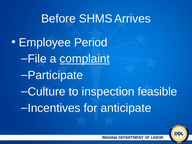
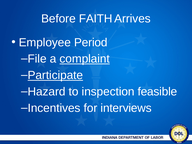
SHMS: SHMS -> FAITH
Participate underline: none -> present
Culture: Culture -> Hazard
anticipate: anticipate -> interviews
